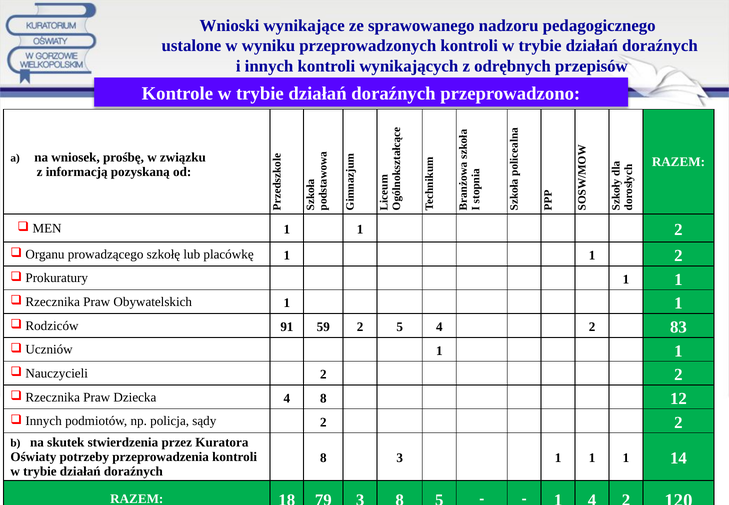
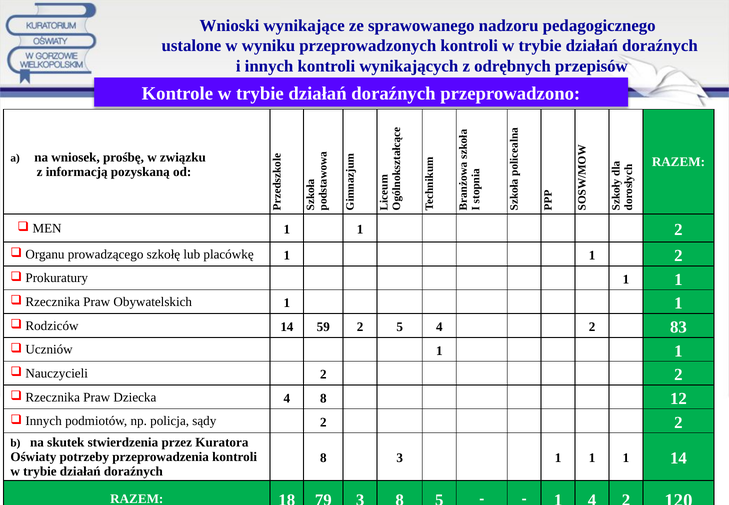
Rodziców 91: 91 -> 14
